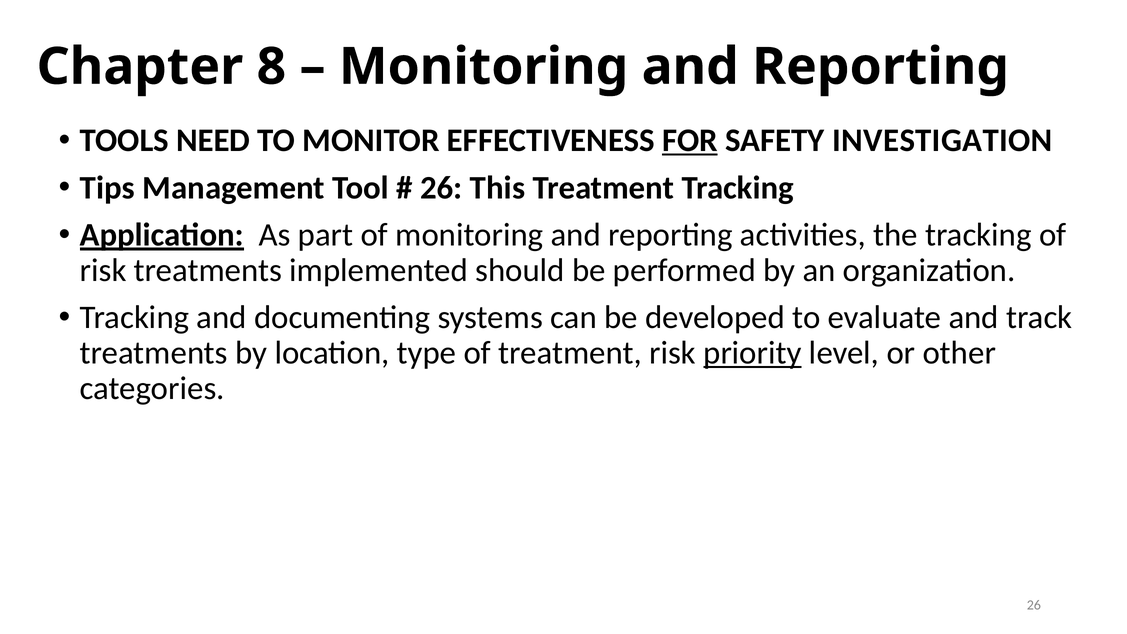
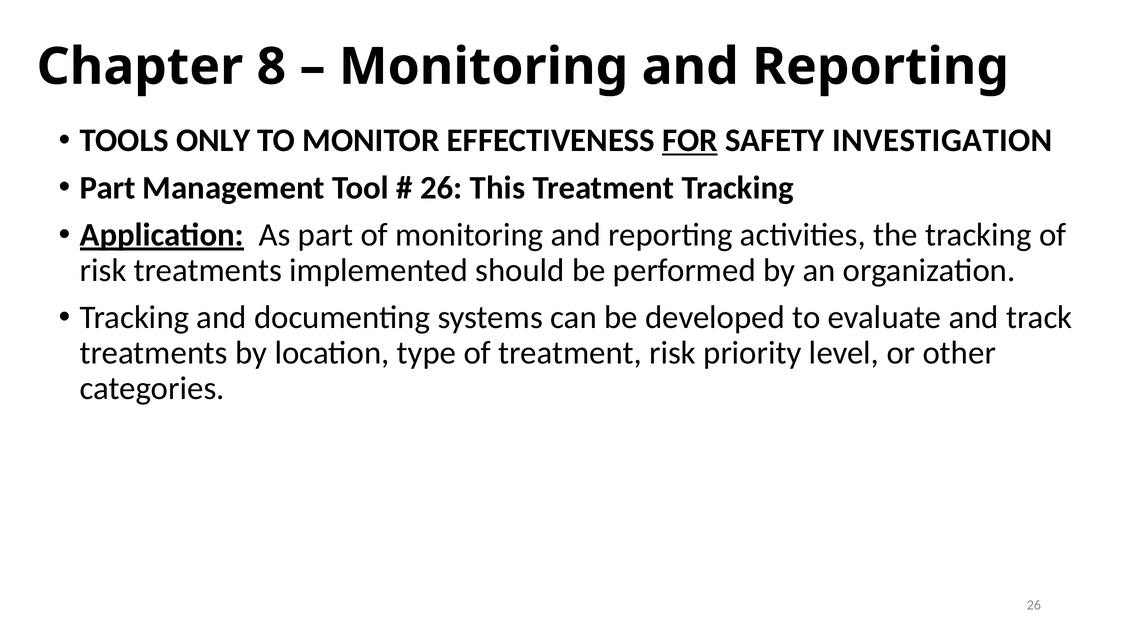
NEED: NEED -> ONLY
Tips at (107, 188): Tips -> Part
priority underline: present -> none
